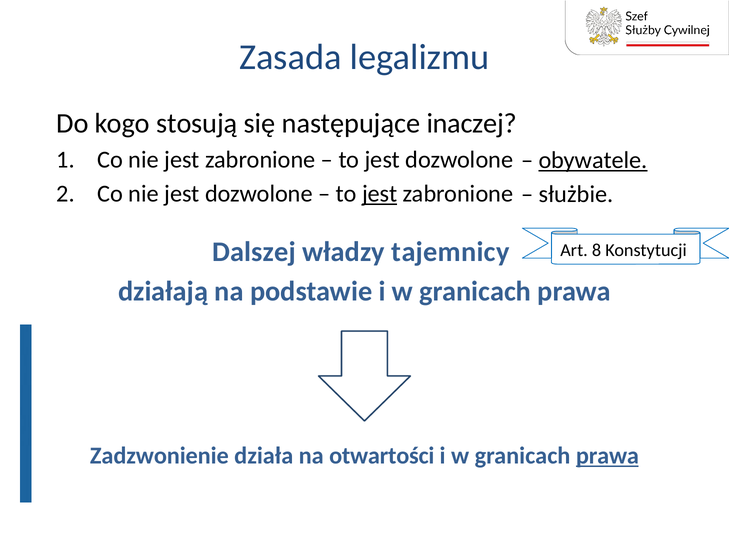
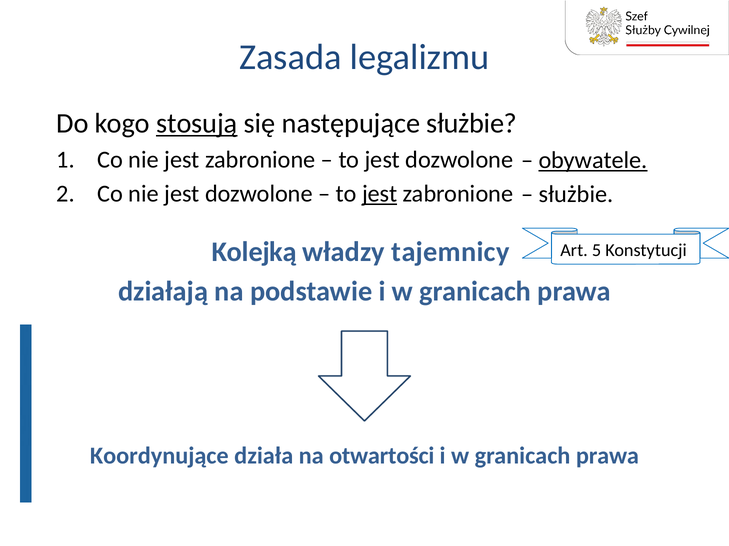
stosują underline: none -> present
następujące inaczej: inaczej -> służbie
Dalszej: Dalszej -> Kolejką
8: 8 -> 5
Zadzwonienie: Zadzwonienie -> Koordynujące
prawa at (607, 456) underline: present -> none
